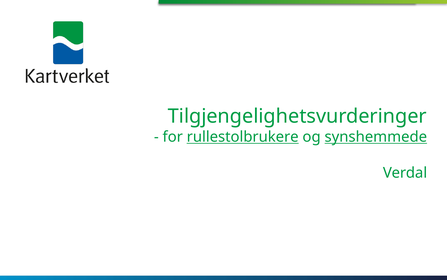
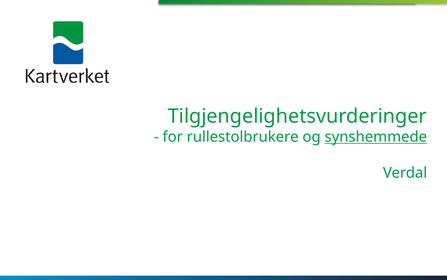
rullestolbrukere underline: present -> none
